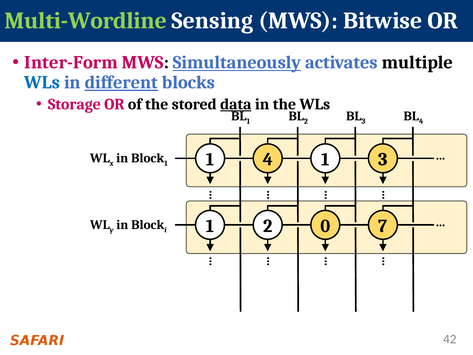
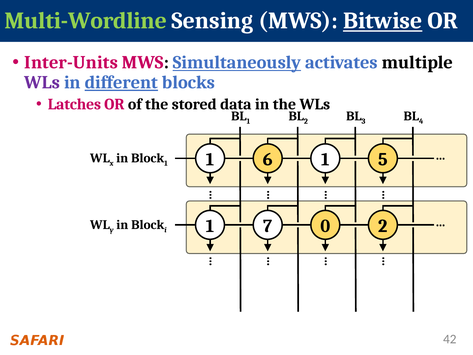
Bitwise underline: none -> present
Inter-Form: Inter-Form -> Inter-Units
WLs at (42, 82) colour: blue -> purple
Storage: Storage -> Latches
data underline: present -> none
1 4: 4 -> 6
1 3: 3 -> 5
1 2: 2 -> 7
0 7: 7 -> 2
